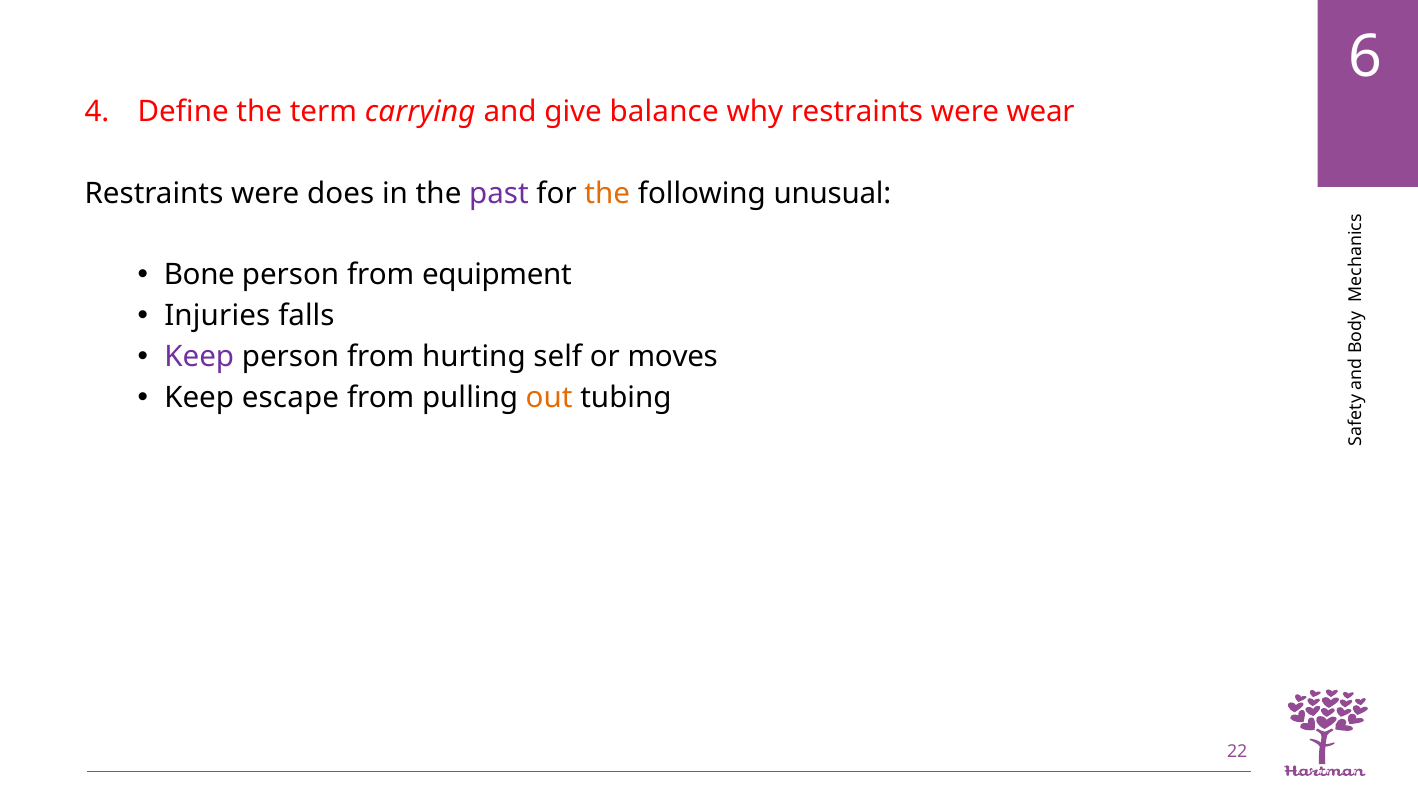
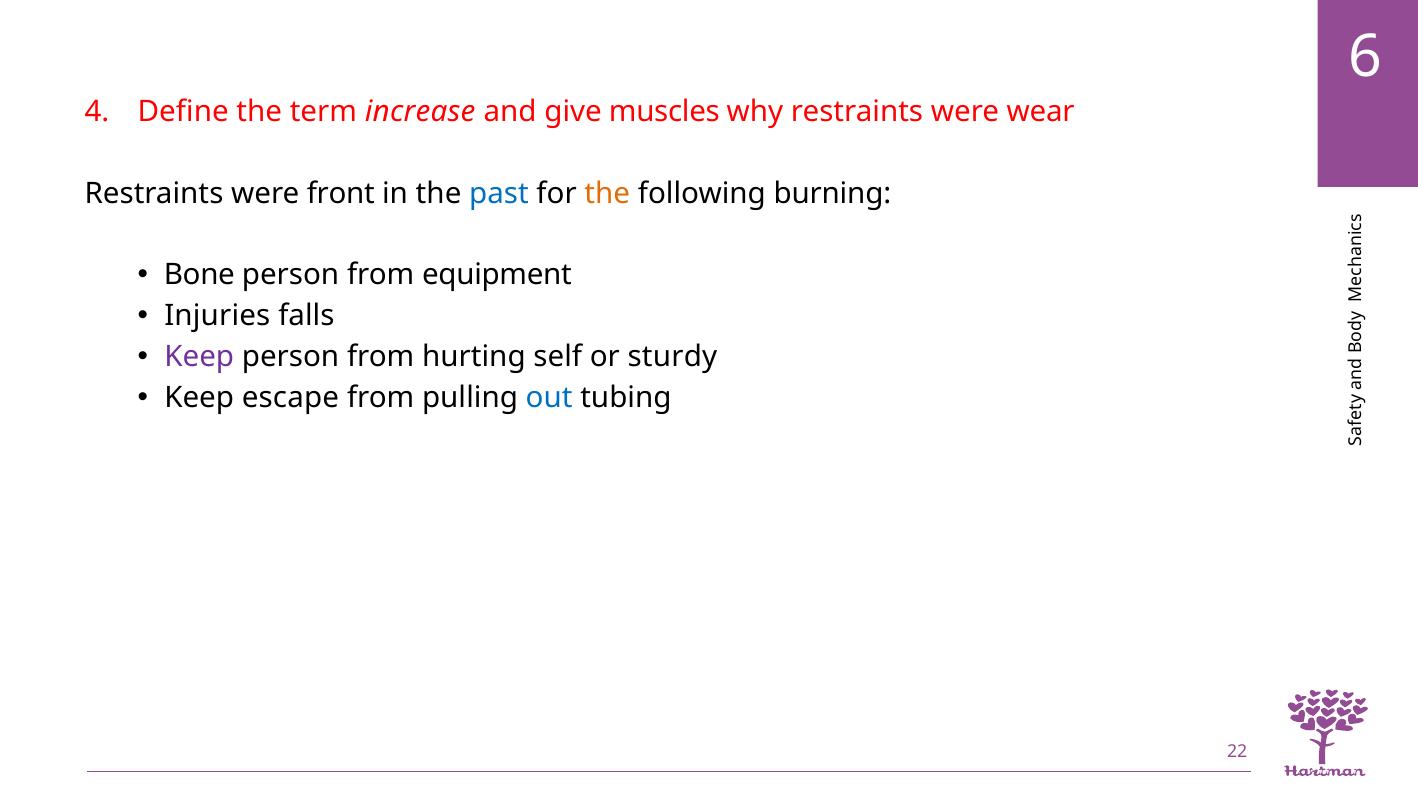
carrying: carrying -> increase
balance: balance -> muscles
does: does -> front
past colour: purple -> blue
unusual: unusual -> burning
moves: moves -> sturdy
out colour: orange -> blue
